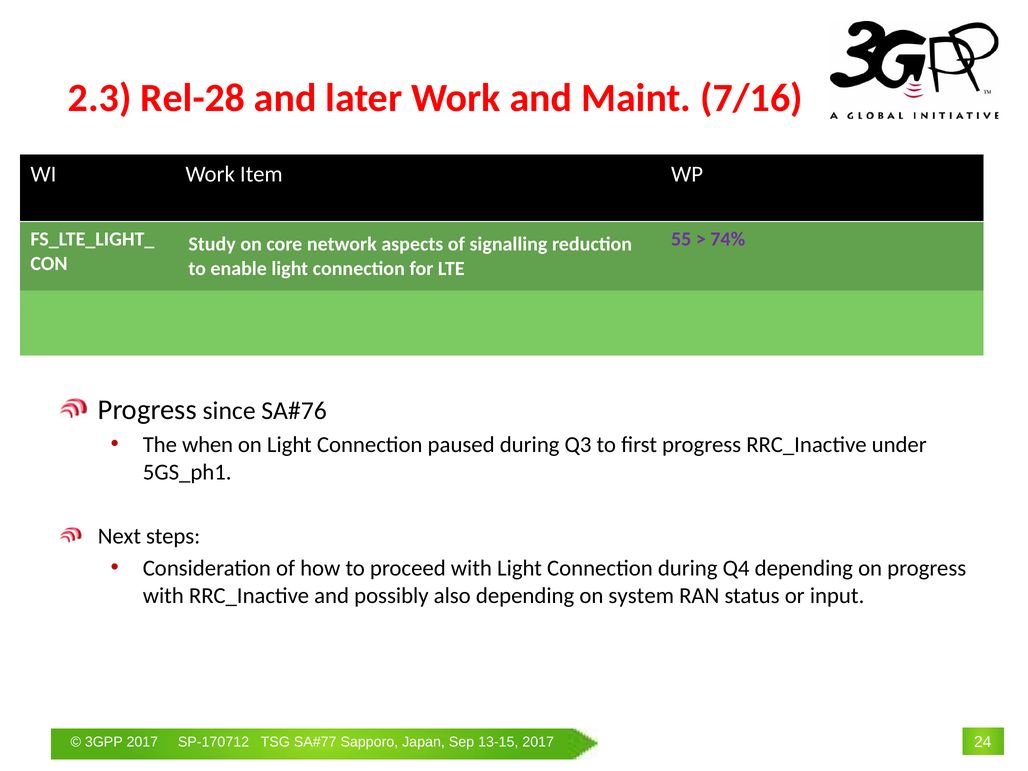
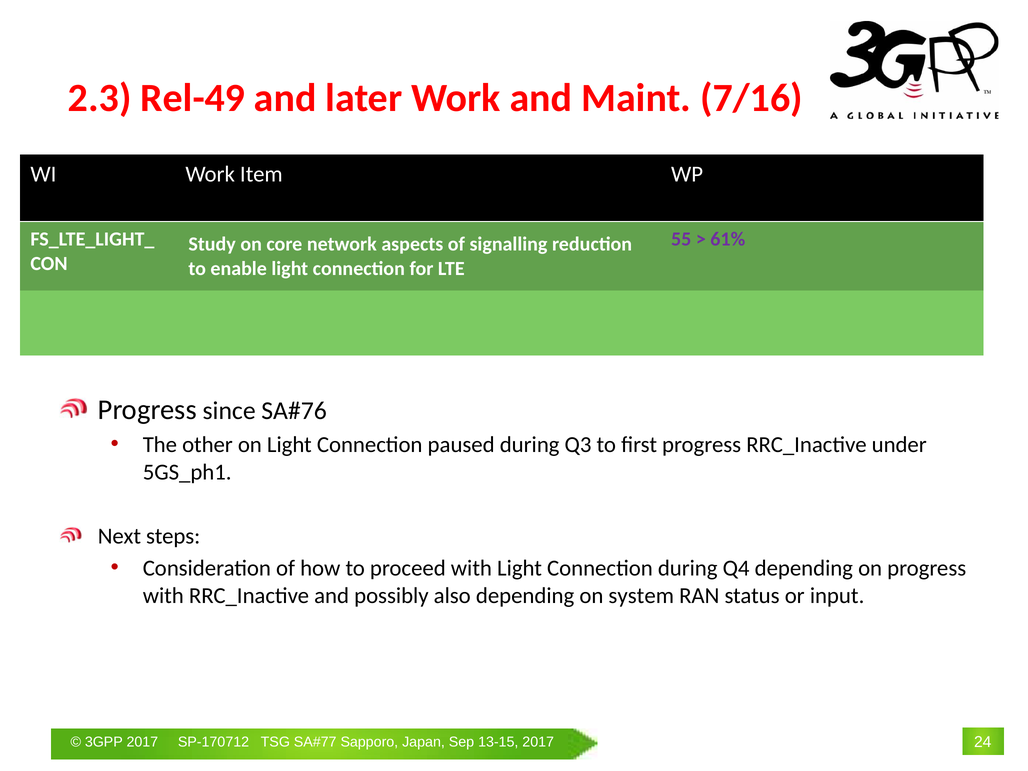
Rel-28: Rel-28 -> Rel-49
74%: 74% -> 61%
when: when -> other
